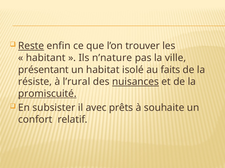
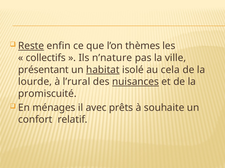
trouver: trouver -> thèmes
habitant: habitant -> collectifs
habitat underline: none -> present
faits: faits -> cela
résiste: résiste -> lourde
promiscuité underline: present -> none
subsister: subsister -> ménages
